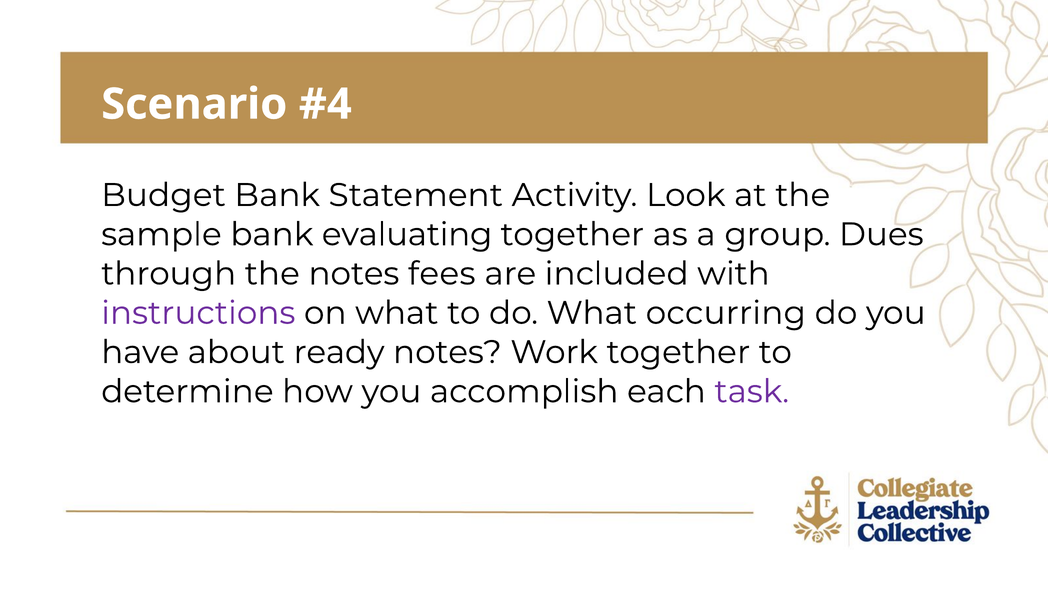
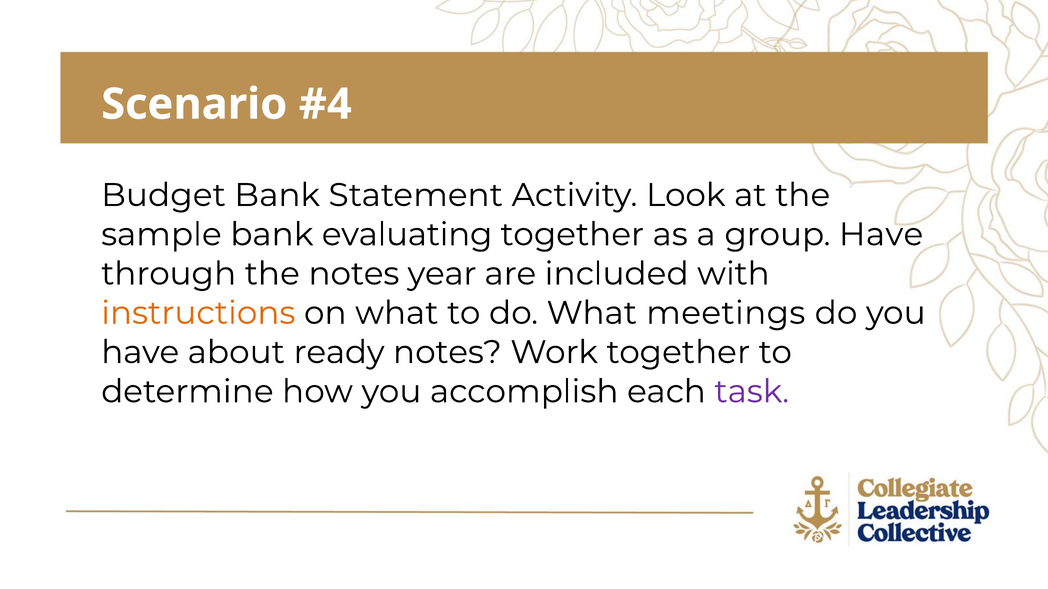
group Dues: Dues -> Have
fees: fees -> year
instructions colour: purple -> orange
occurring: occurring -> meetings
